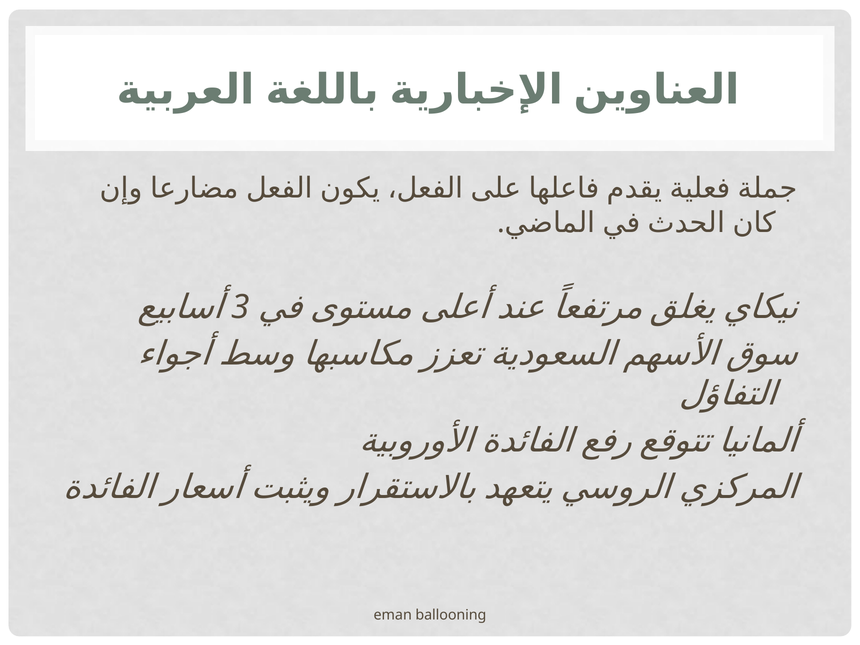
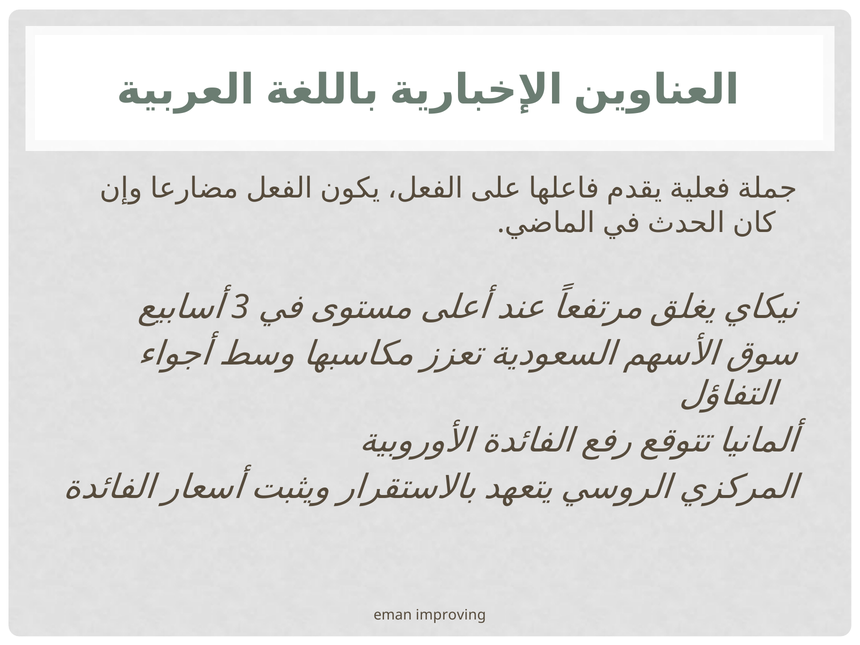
ballooning: ballooning -> improving
